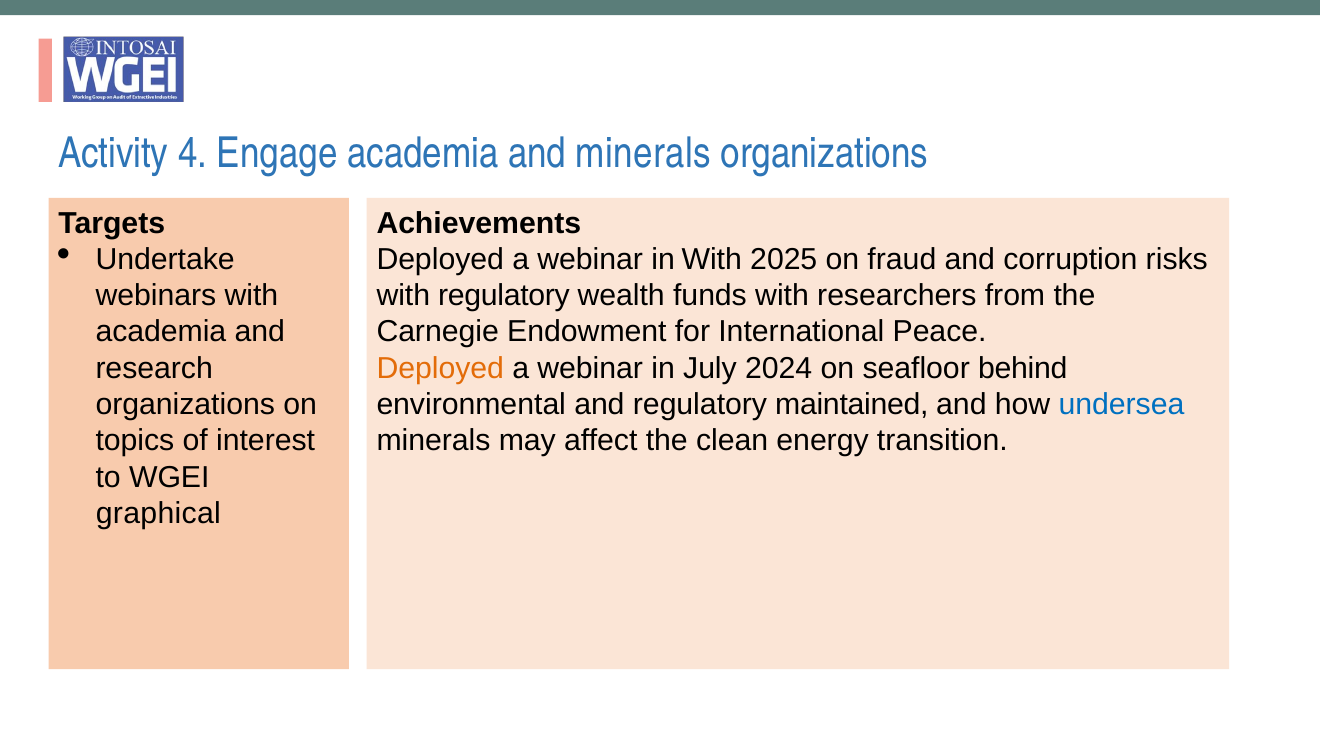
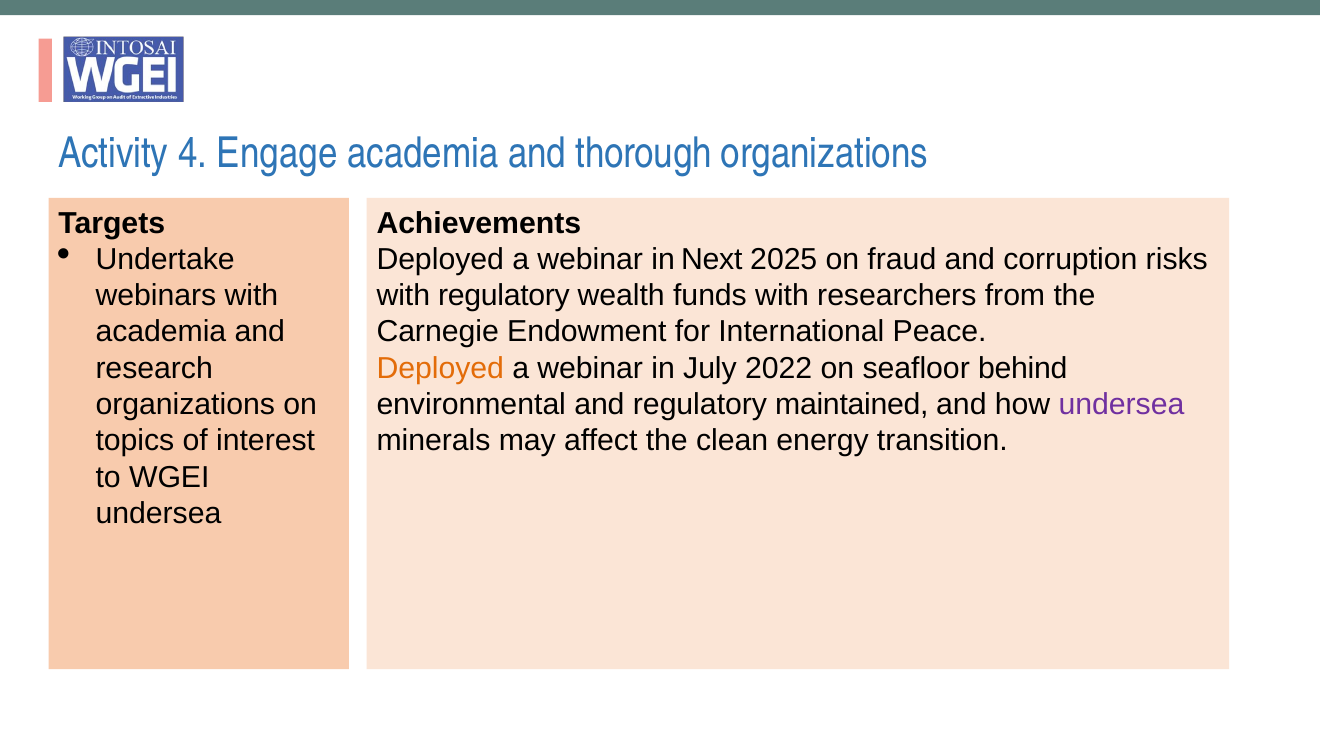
and minerals: minerals -> thorough
in With: With -> Next
2024: 2024 -> 2022
undersea at (1122, 404) colour: blue -> purple
graphical at (158, 513): graphical -> undersea
